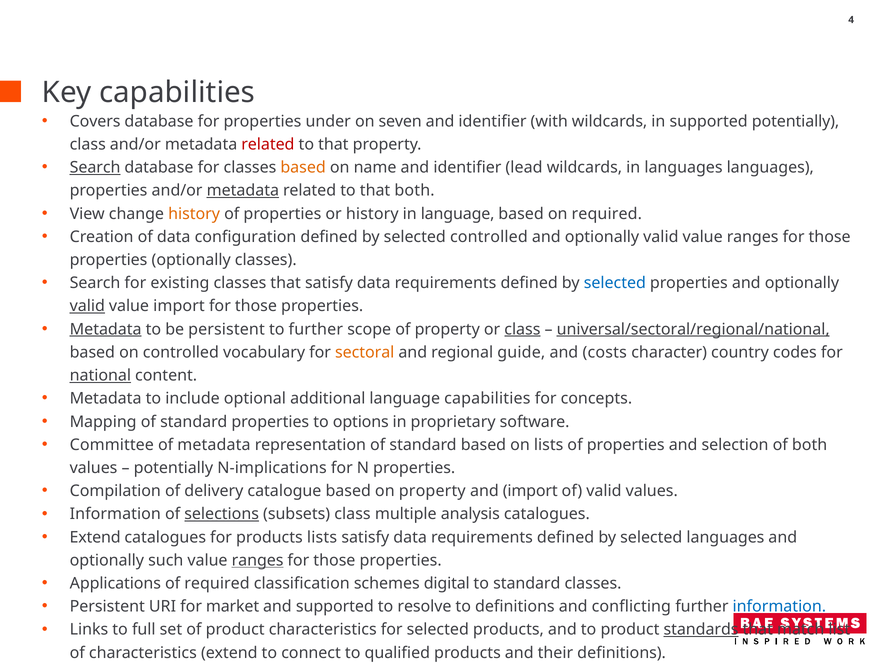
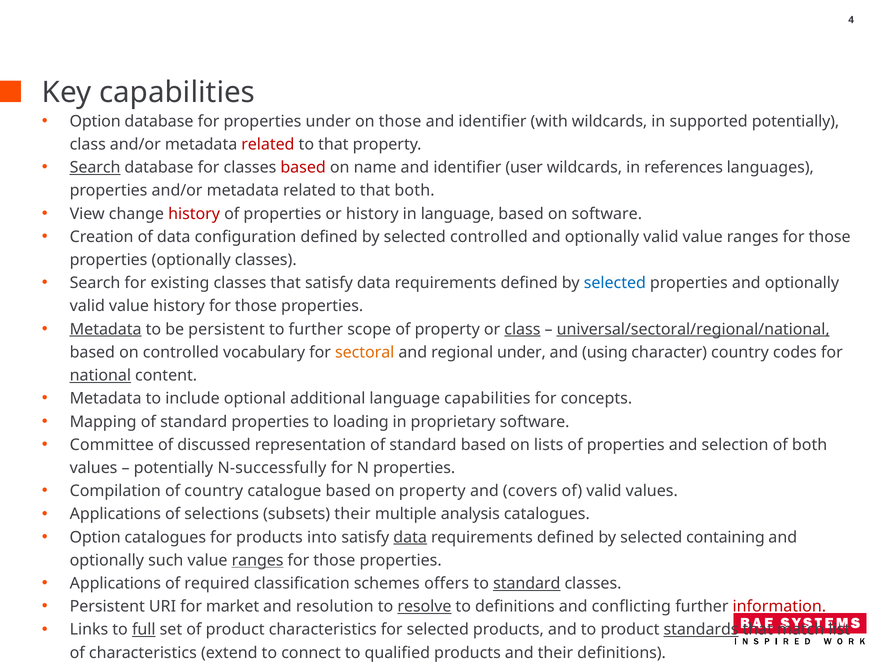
Covers at (95, 121): Covers -> Option
on seven: seven -> those
based at (303, 168) colour: orange -> red
lead: lead -> user
in languages: languages -> references
metadata at (243, 191) underline: present -> none
history at (194, 214) colour: orange -> red
on required: required -> software
valid at (87, 306) underline: present -> none
value import: import -> history
regional guide: guide -> under
costs: costs -> using
options: options -> loading
of metadata: metadata -> discussed
N-implications: N-implications -> N-successfully
of delivery: delivery -> country
and import: import -> covers
Information at (115, 514): Information -> Applications
selections underline: present -> none
subsets class: class -> their
Extend at (95, 537): Extend -> Option
products lists: lists -> into
data at (410, 537) underline: none -> present
selected languages: languages -> containing
digital: digital -> offers
standard at (527, 583) underline: none -> present
and supported: supported -> resolution
resolve underline: none -> present
information at (779, 607) colour: blue -> red
full underline: none -> present
